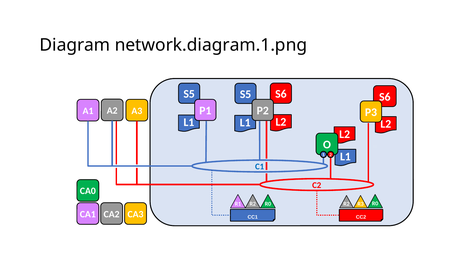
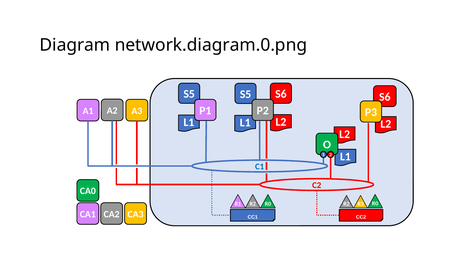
network.diagram.1.png: network.diagram.1.png -> network.diagram.0.png
